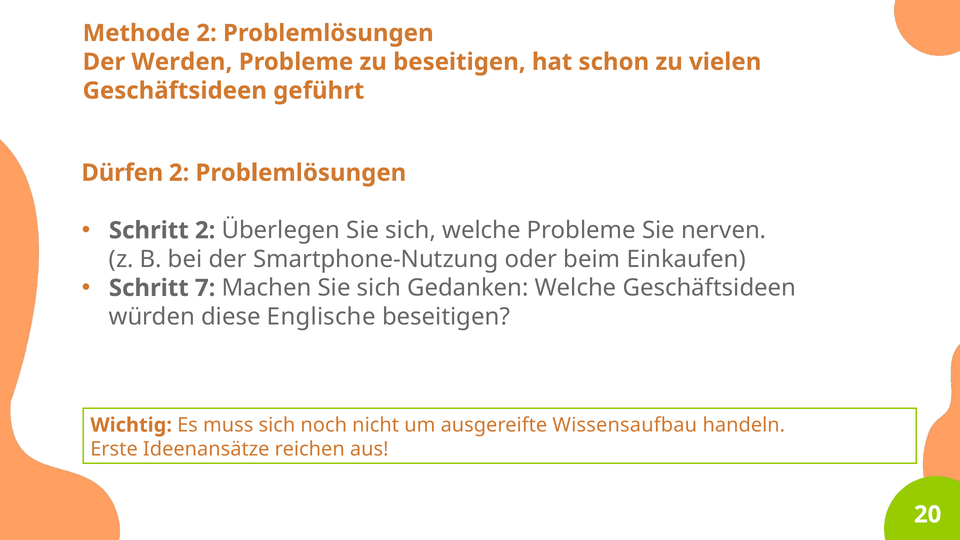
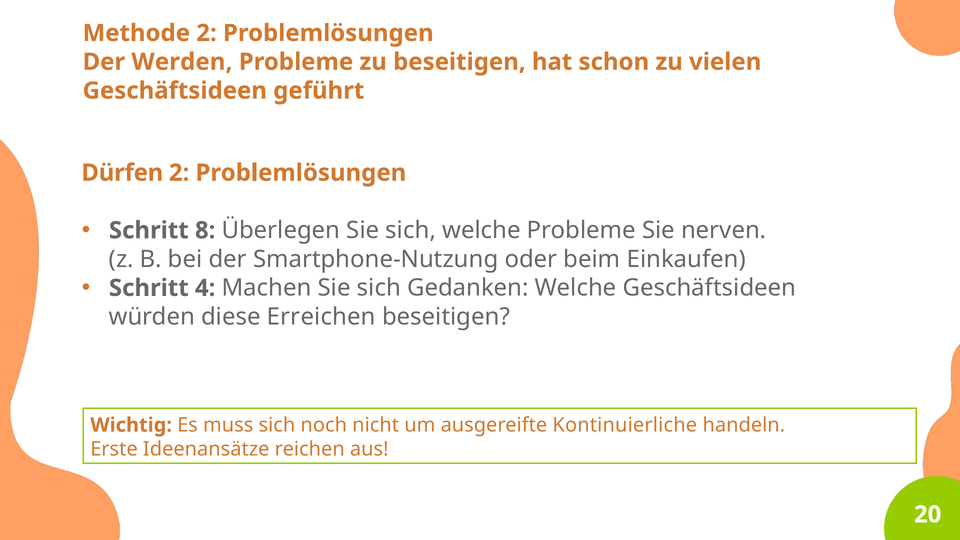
Schritt 2: 2 -> 8
7: 7 -> 4
Englische: Englische -> Erreichen
Wissensaufbau: Wissensaufbau -> Kontinuierliche
